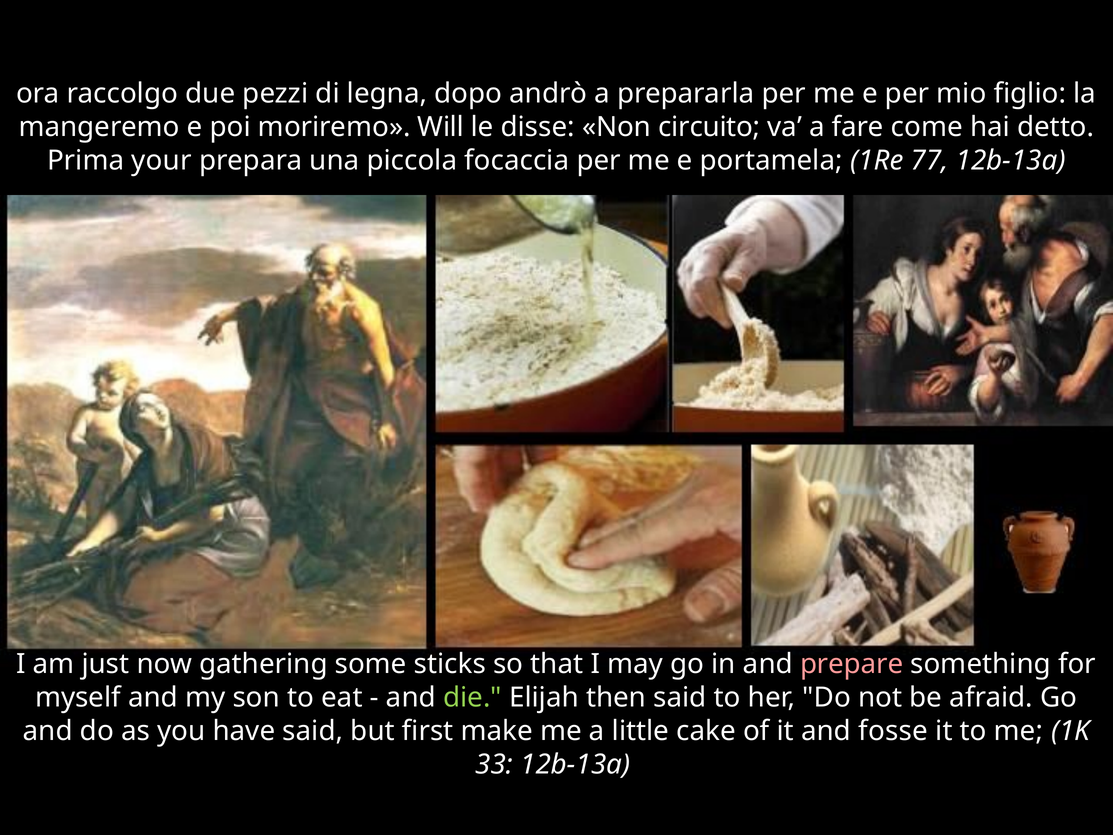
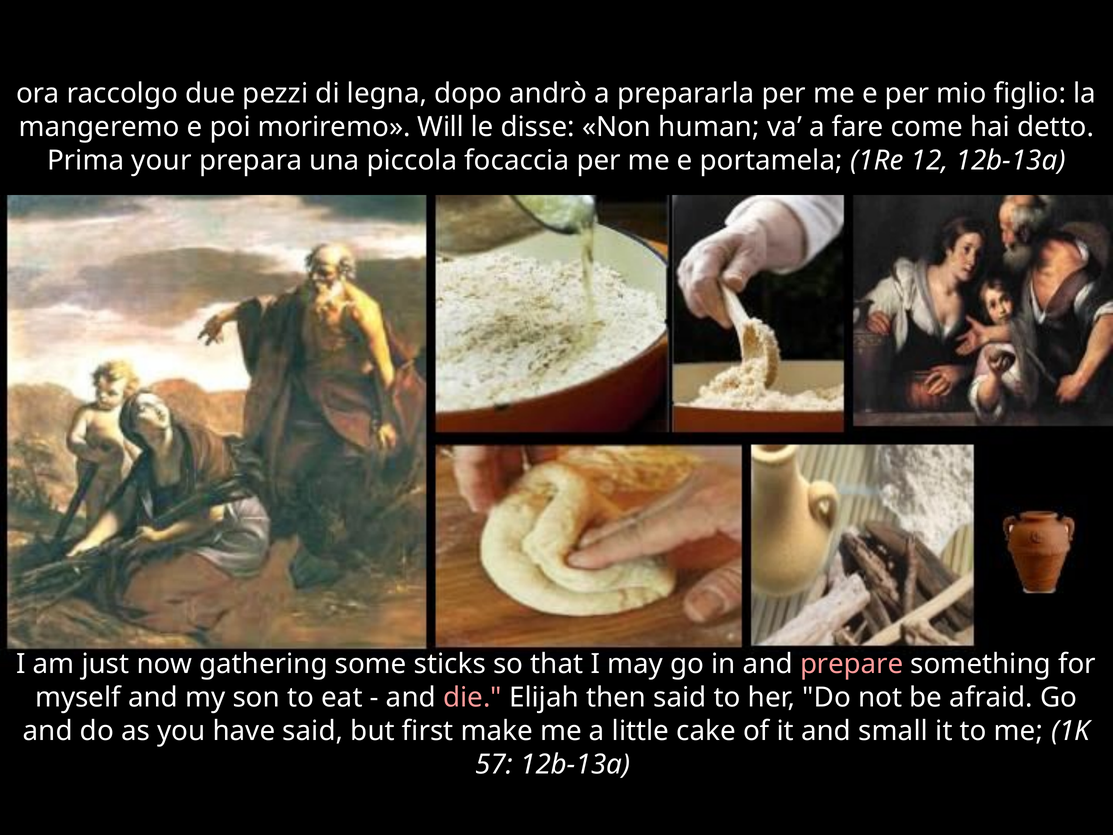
circuito: circuito -> human
77: 77 -> 12
die colour: light green -> pink
fosse: fosse -> small
33: 33 -> 57
